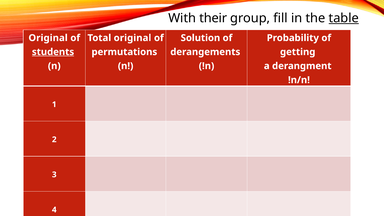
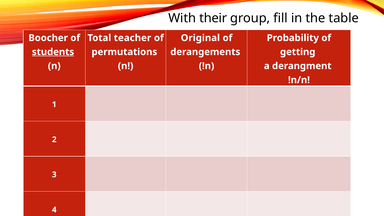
table underline: present -> none
Original at (48, 38): Original -> Boocher
Total original: original -> teacher
Solution: Solution -> Original
